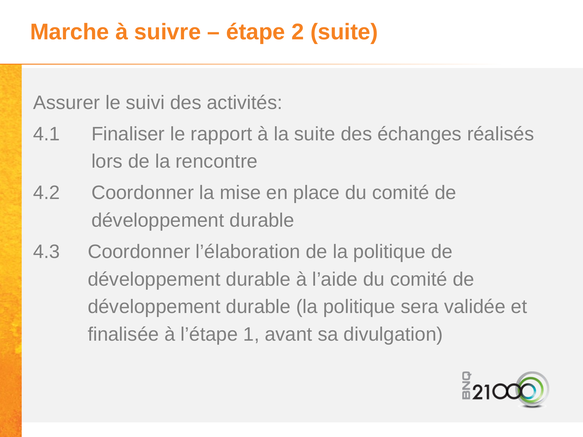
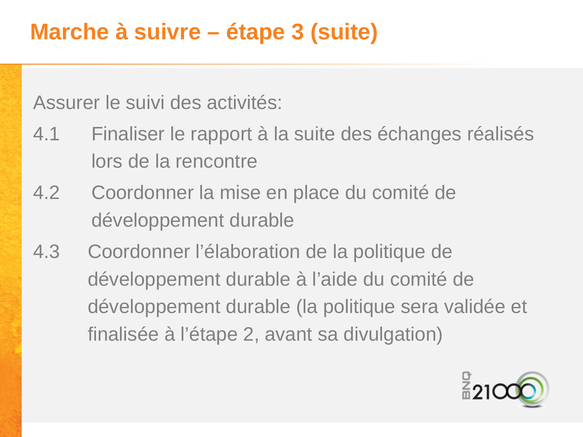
2: 2 -> 3
1: 1 -> 2
